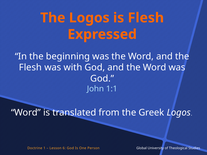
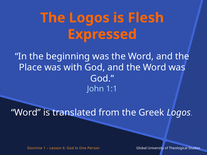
Flesh at (30, 68): Flesh -> Place
